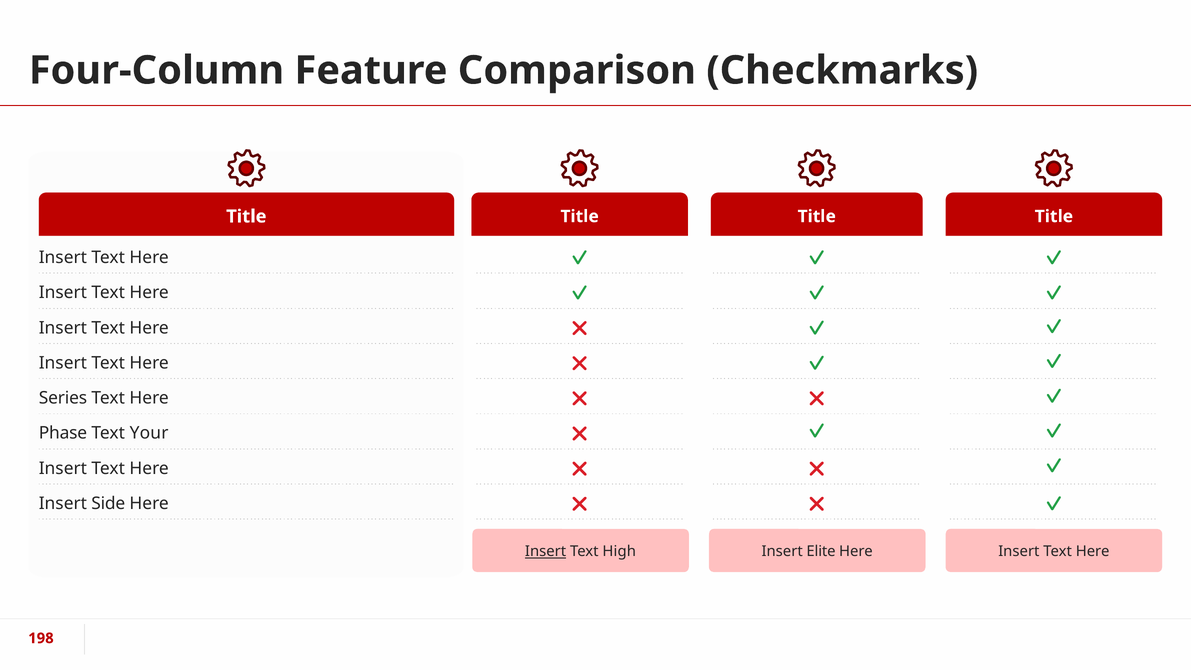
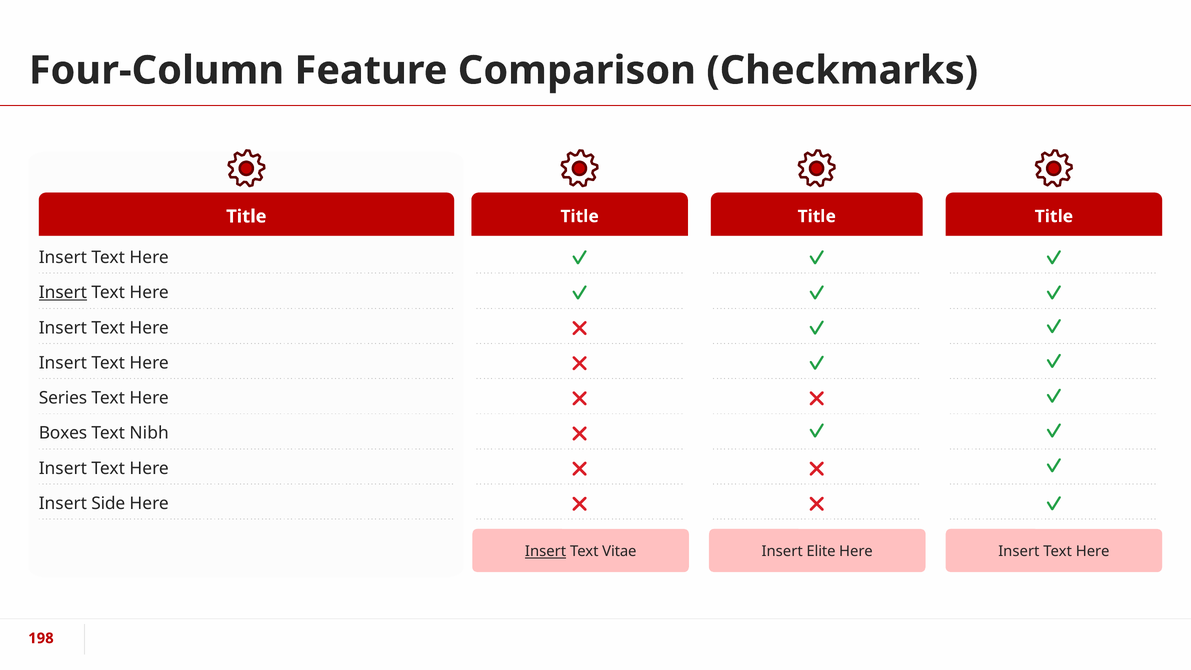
Insert at (63, 293) underline: none -> present
Phase: Phase -> Boxes
Your: Your -> Nibh
High: High -> Vitae
